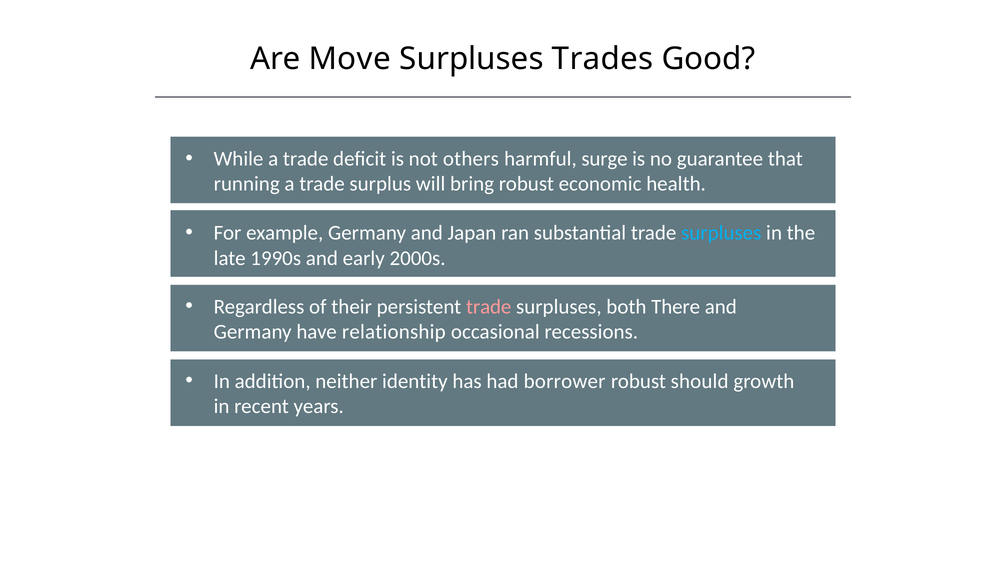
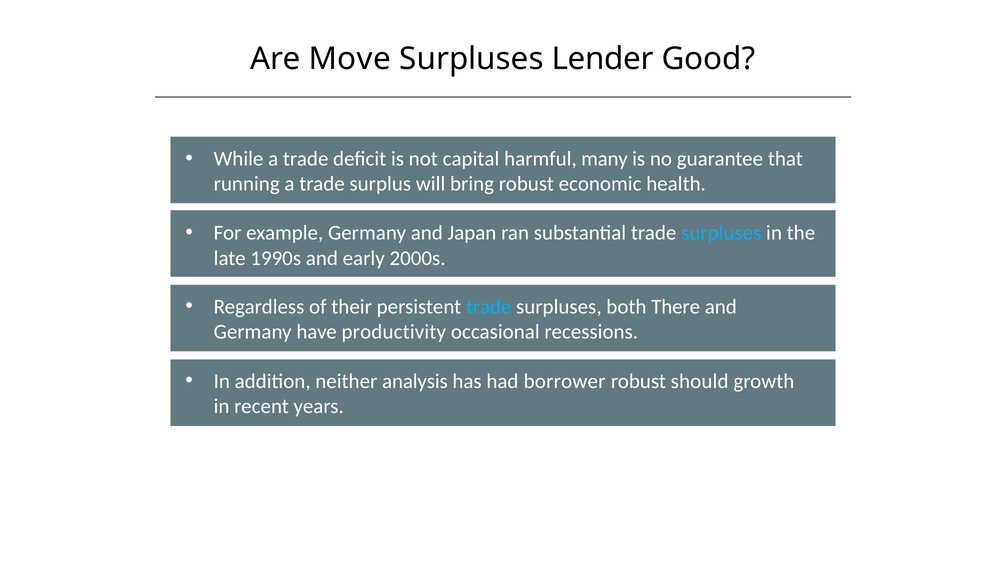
Trades: Trades -> Lender
others: others -> capital
surge: surge -> many
trade at (489, 307) colour: pink -> light blue
relationship: relationship -> productivity
identity: identity -> analysis
